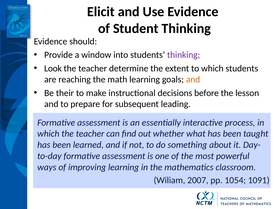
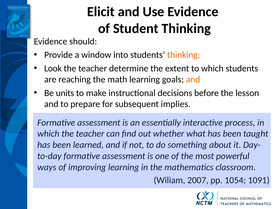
thinking at (184, 55) colour: purple -> orange
their: their -> units
leading: leading -> implies
